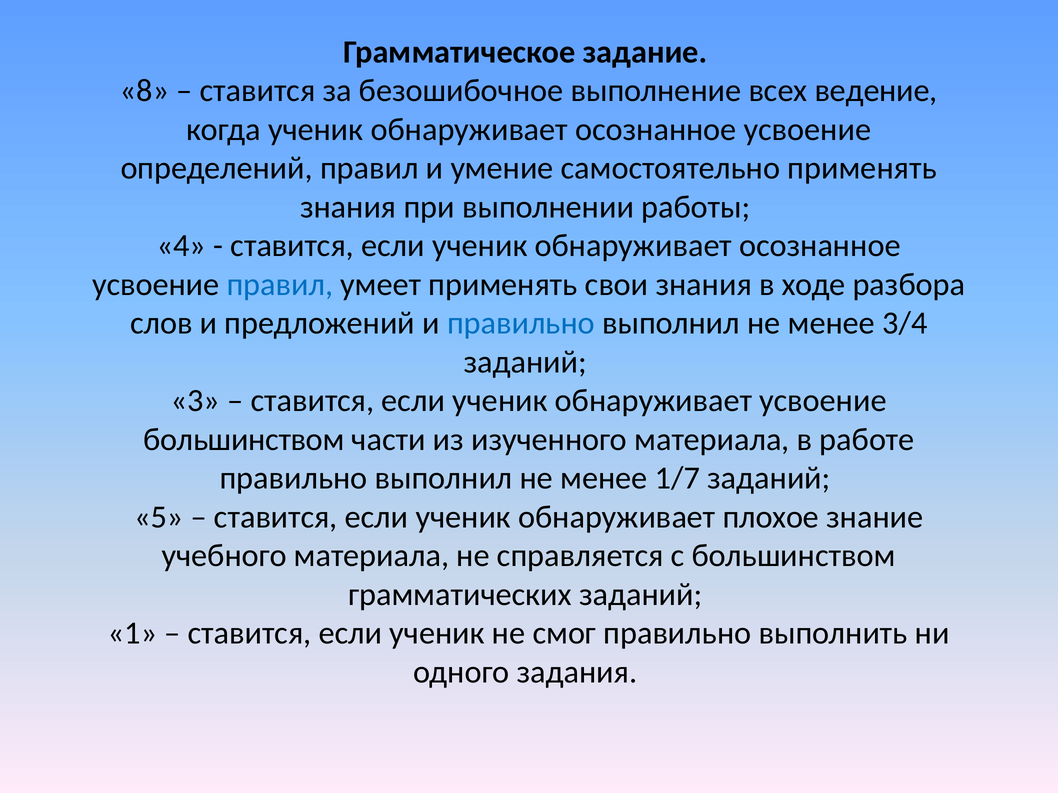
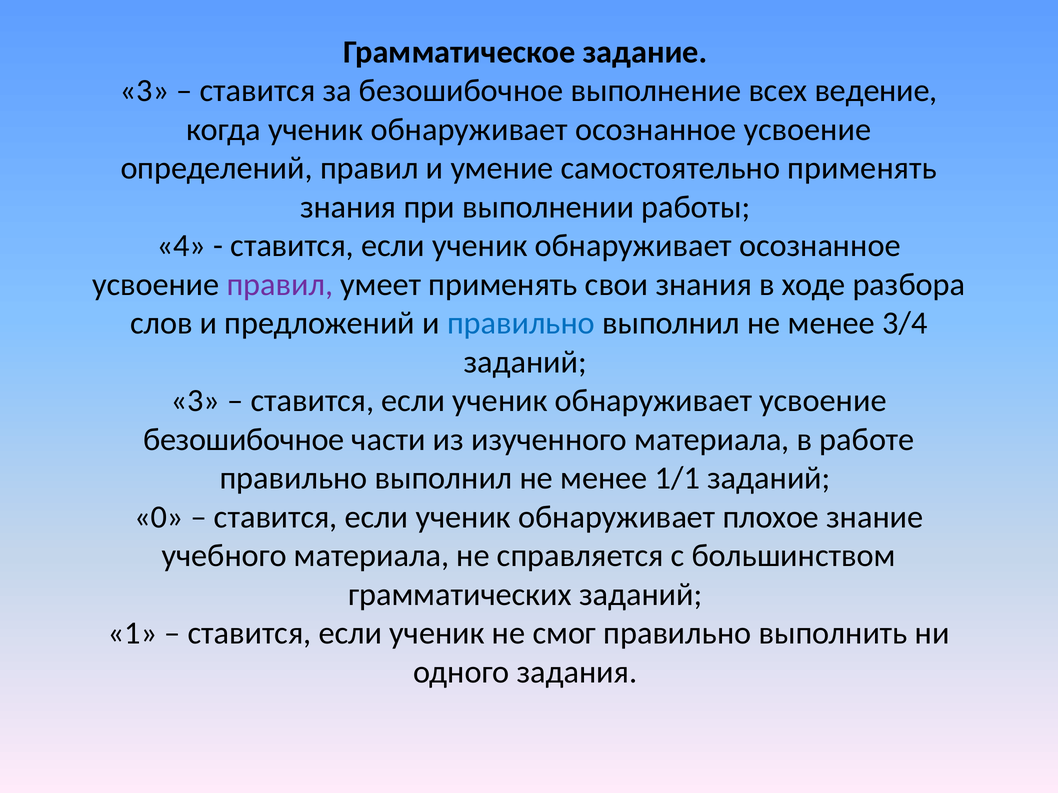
8 at (145, 91): 8 -> 3
правил at (280, 285) colour: blue -> purple
большинством at (244, 440): большинством -> безошибочное
1/7: 1/7 -> 1/1
5: 5 -> 0
